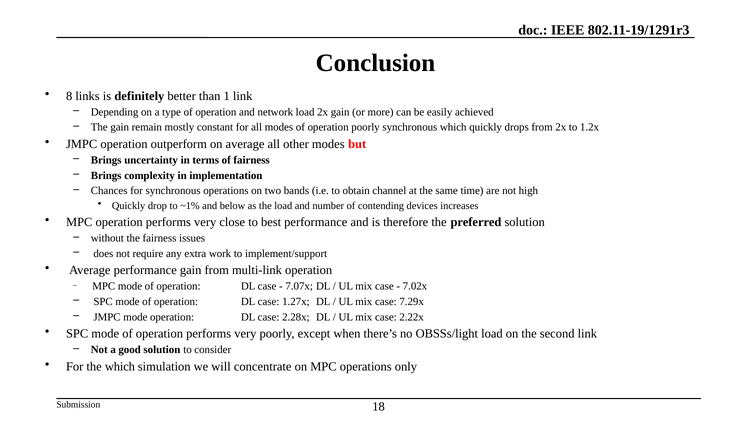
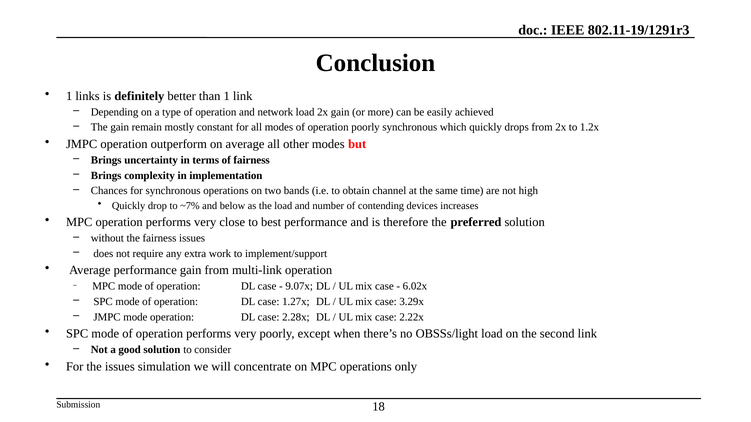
8 at (69, 96): 8 -> 1
~1%: ~1% -> ~7%
7.07x: 7.07x -> 9.07x
7.02x: 7.02x -> 6.02x
7.29x: 7.29x -> 3.29x
the which: which -> issues
